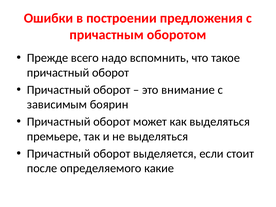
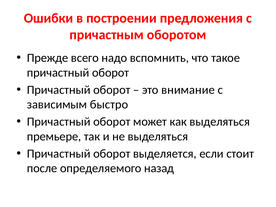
боярин: боярин -> быстро
какие: какие -> назад
